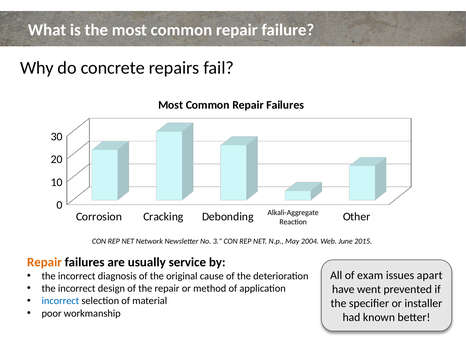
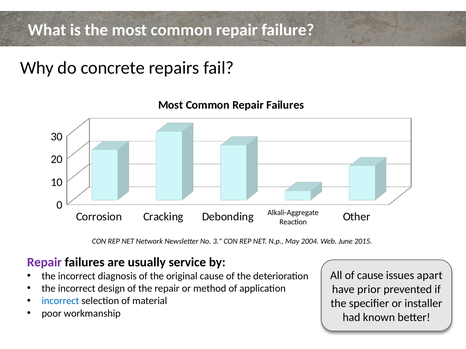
Repair at (44, 263) colour: orange -> purple
of exam: exam -> cause
went: went -> prior
